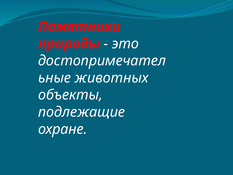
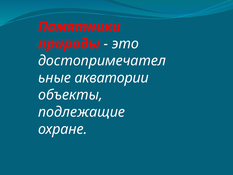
животных: животных -> акватории
